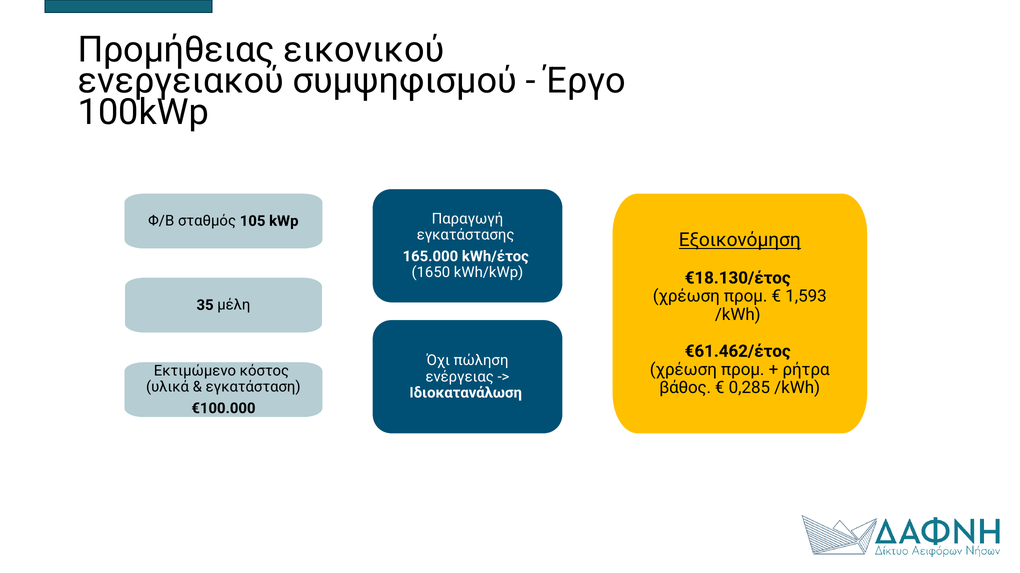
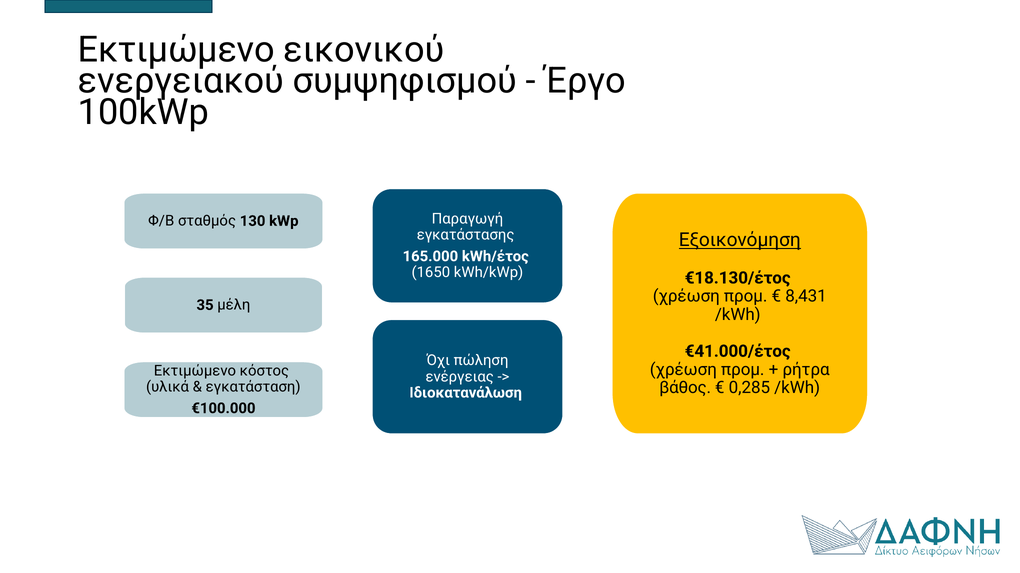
Προμήθειας at (176, 50): Προμήθειας -> Εκτιμώμενο
105: 105 -> 130
1,593: 1,593 -> 8,431
€61.462/έτος: €61.462/έτος -> €41.000/έτος
